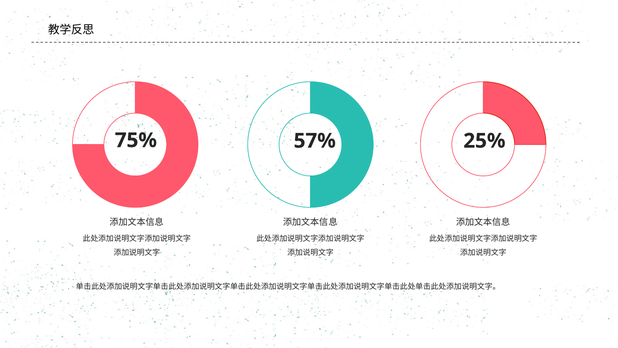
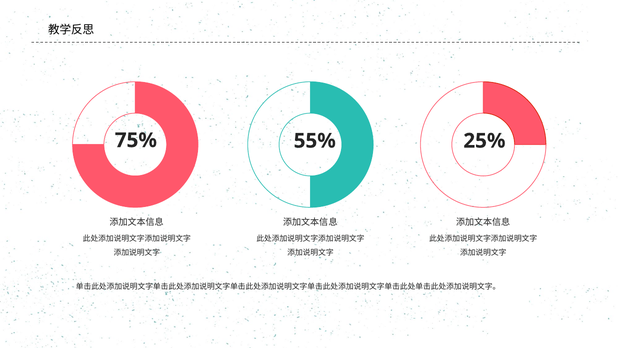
57%: 57% -> 55%
